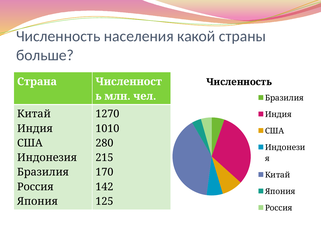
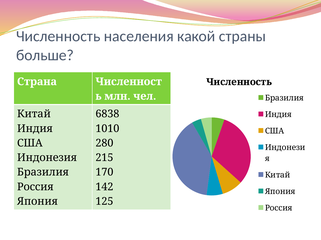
1270: 1270 -> 6838
